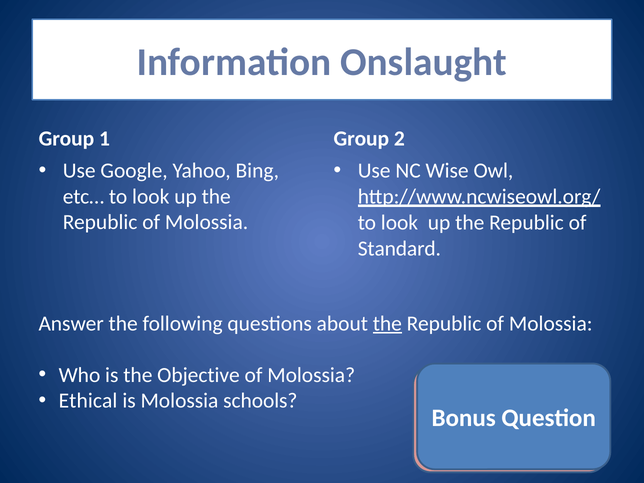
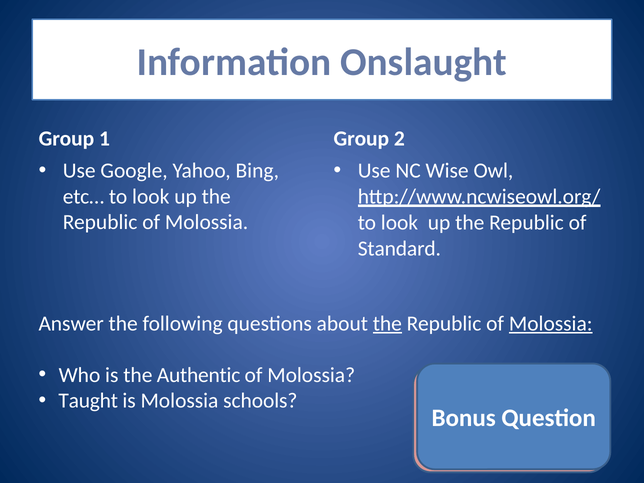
Molossia at (551, 323) underline: none -> present
Objective: Objective -> Authentic
Ethical: Ethical -> Taught
